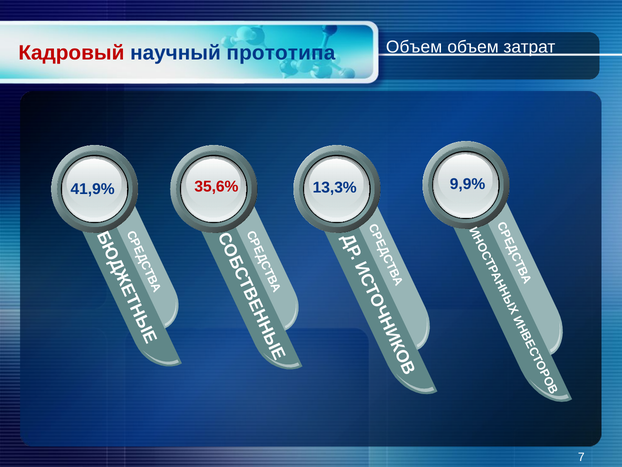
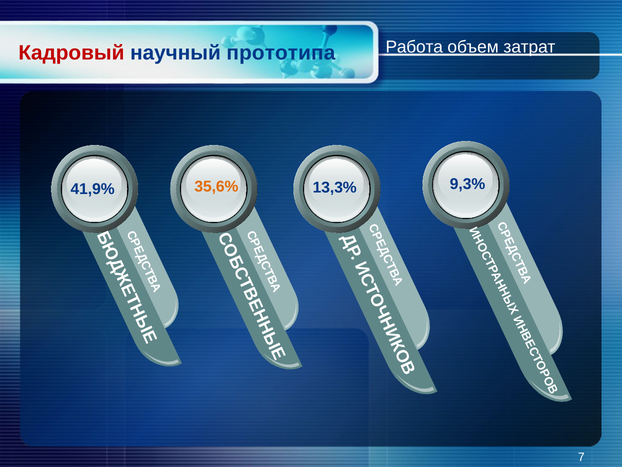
Объем at (414, 47): Объем -> Работа
9,9%: 9,9% -> 9,3%
35,6% colour: red -> orange
